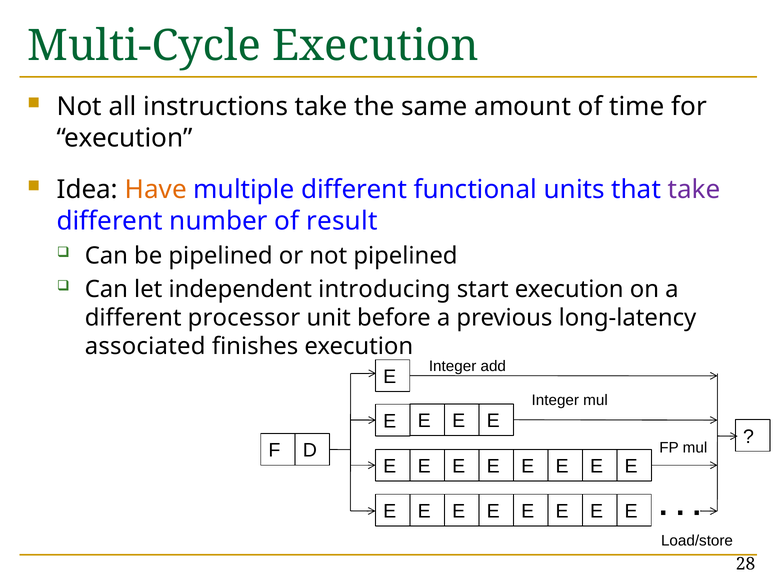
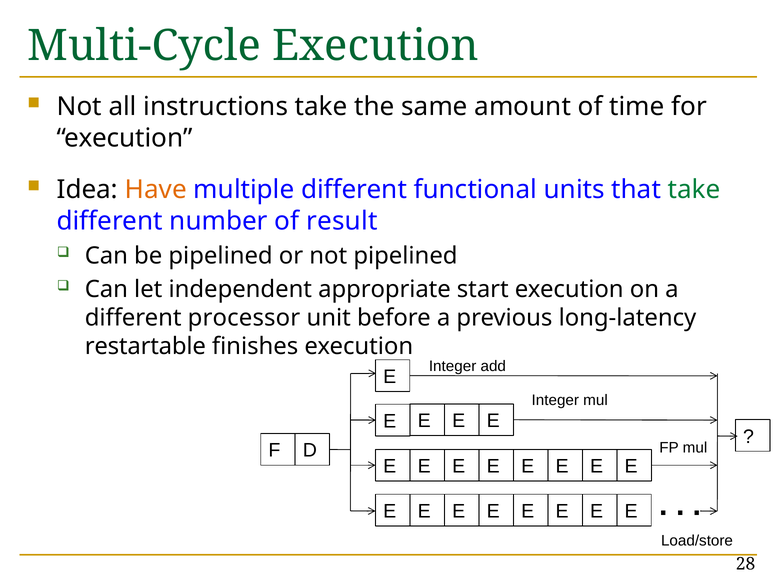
take at (694, 190) colour: purple -> green
introducing: introducing -> appropriate
associated: associated -> restartable
